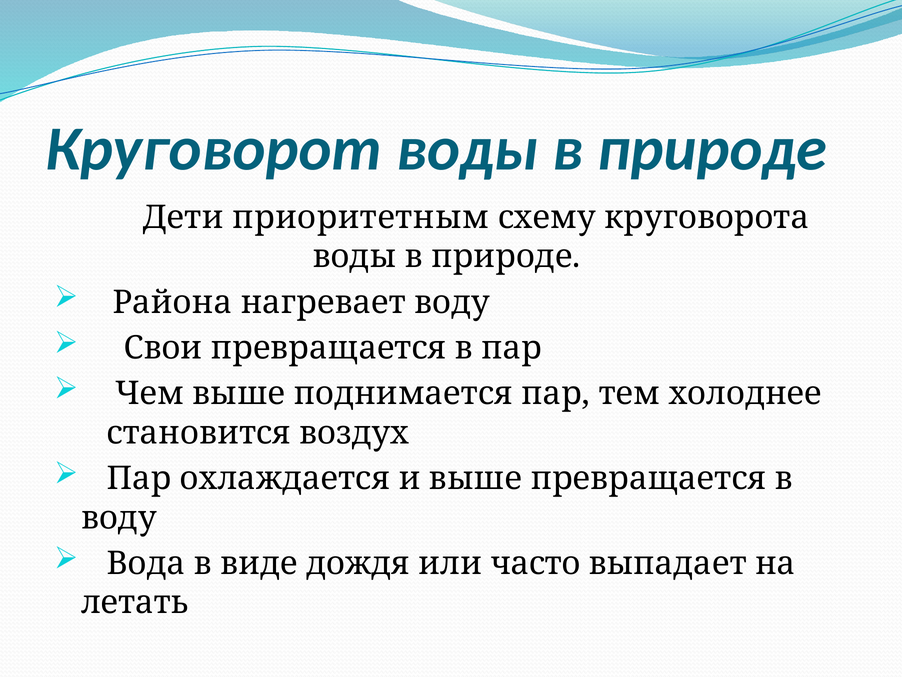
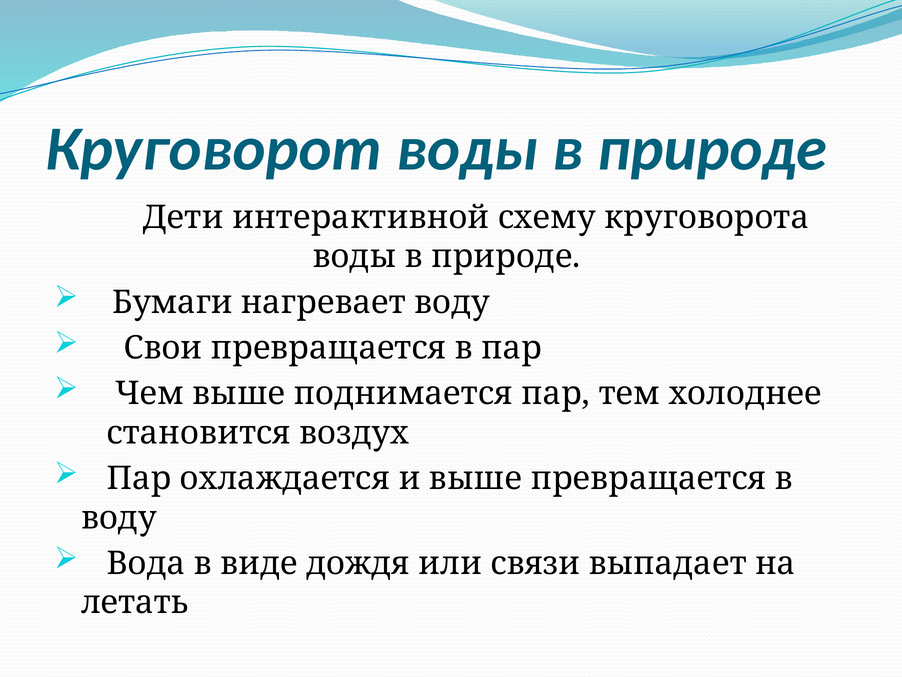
приоритетным: приоритетным -> интерактивной
Района: Района -> Бумаги
часто: часто -> связи
